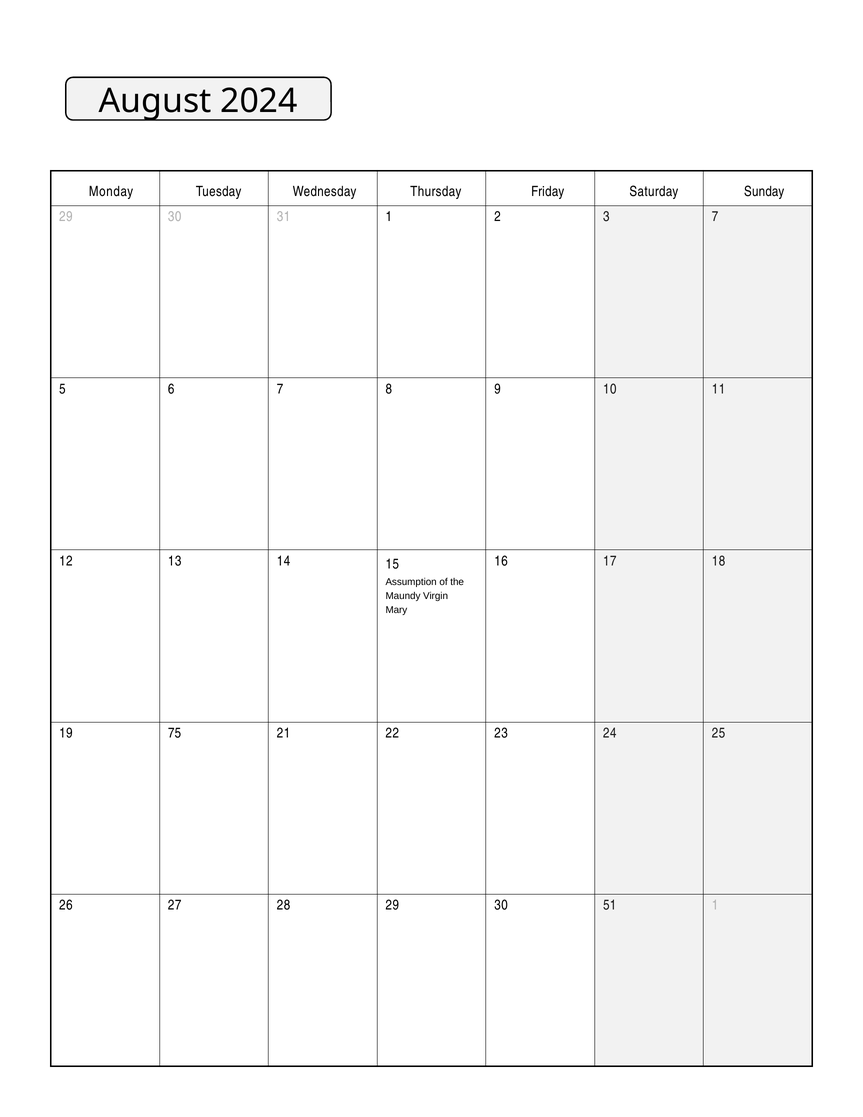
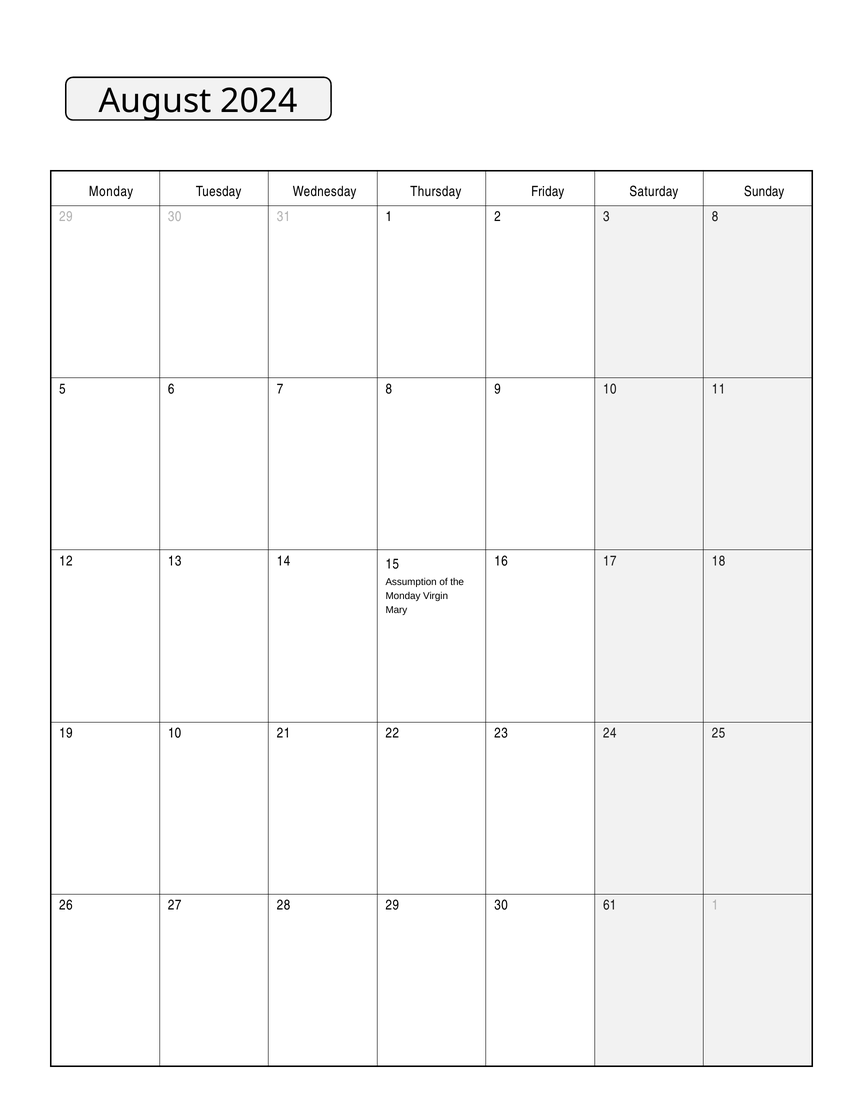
3 7: 7 -> 8
Maundy at (403, 596): Maundy -> Monday
19 75: 75 -> 10
51: 51 -> 61
